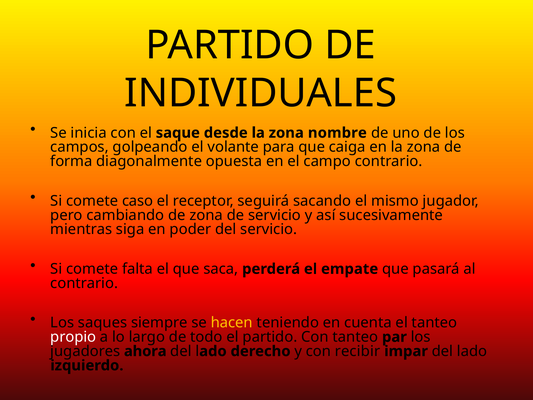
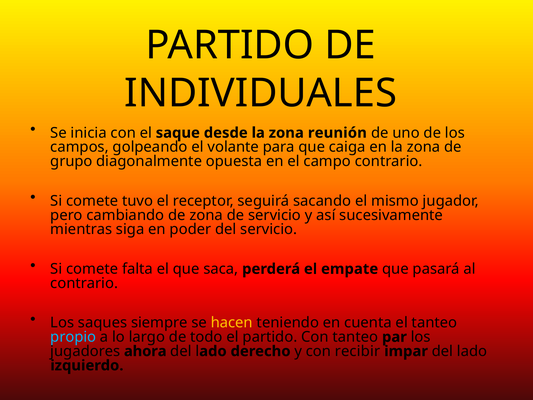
nombre: nombre -> reunión
forma: forma -> grupo
caso: caso -> tuvo
propio colour: white -> light blue
